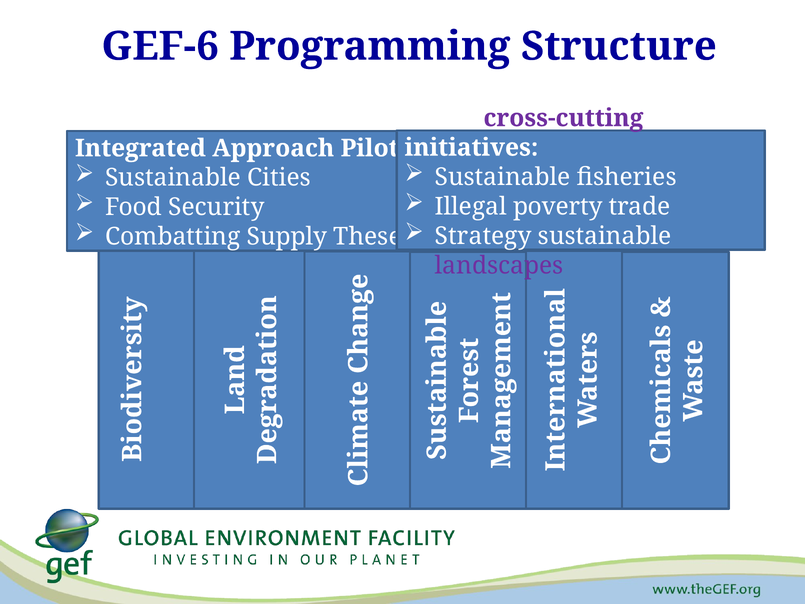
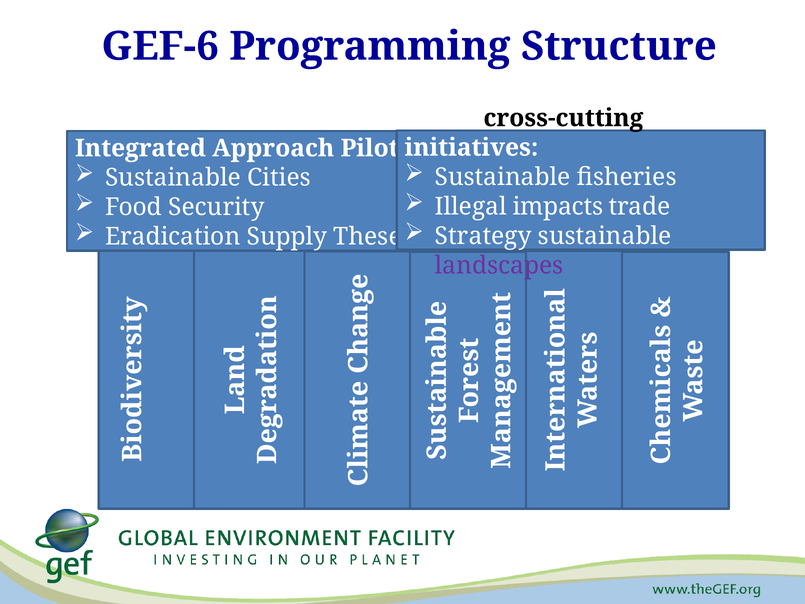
cross-cutting colour: purple -> black
poverty: poverty -> impacts
Combatting: Combatting -> Eradication
